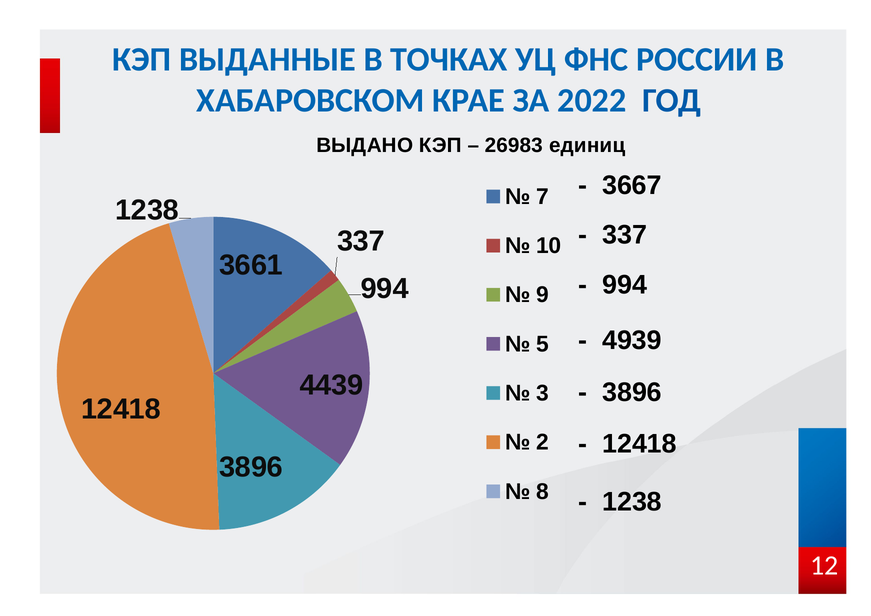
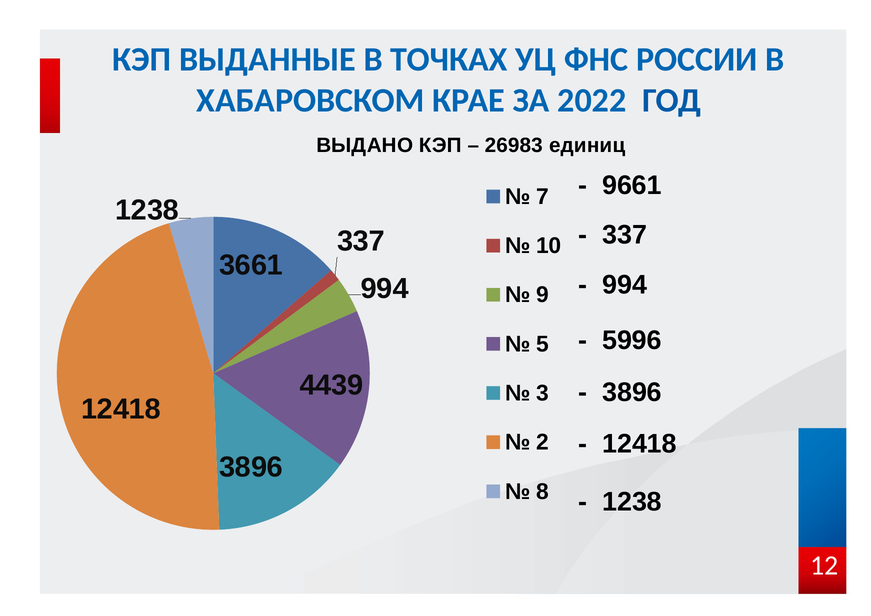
3667: 3667 -> 9661
4939: 4939 -> 5996
